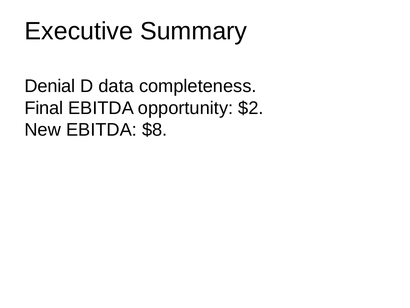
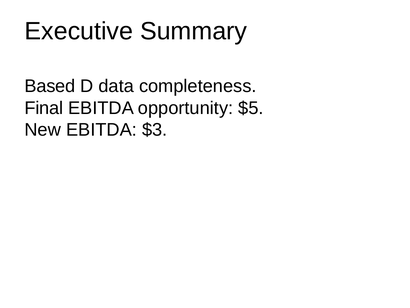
Denial: Denial -> Based
$2: $2 -> $5
$8: $8 -> $3
